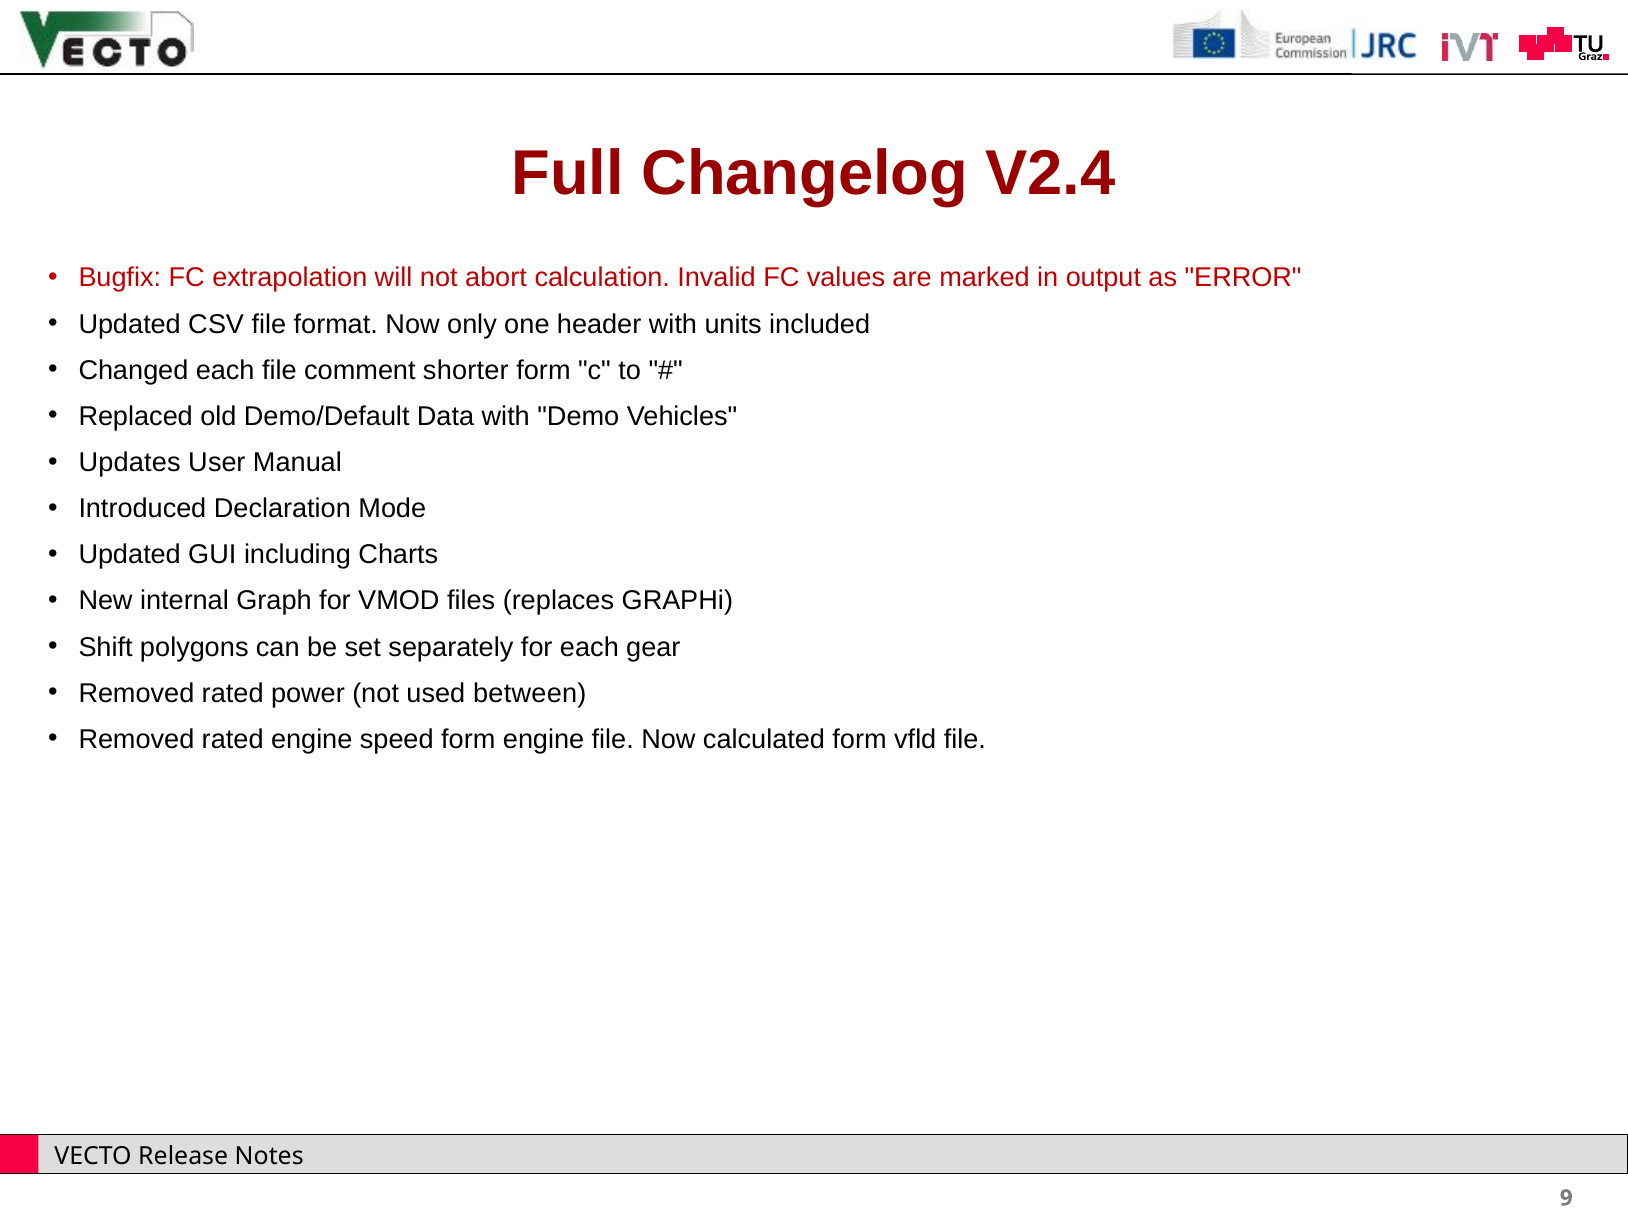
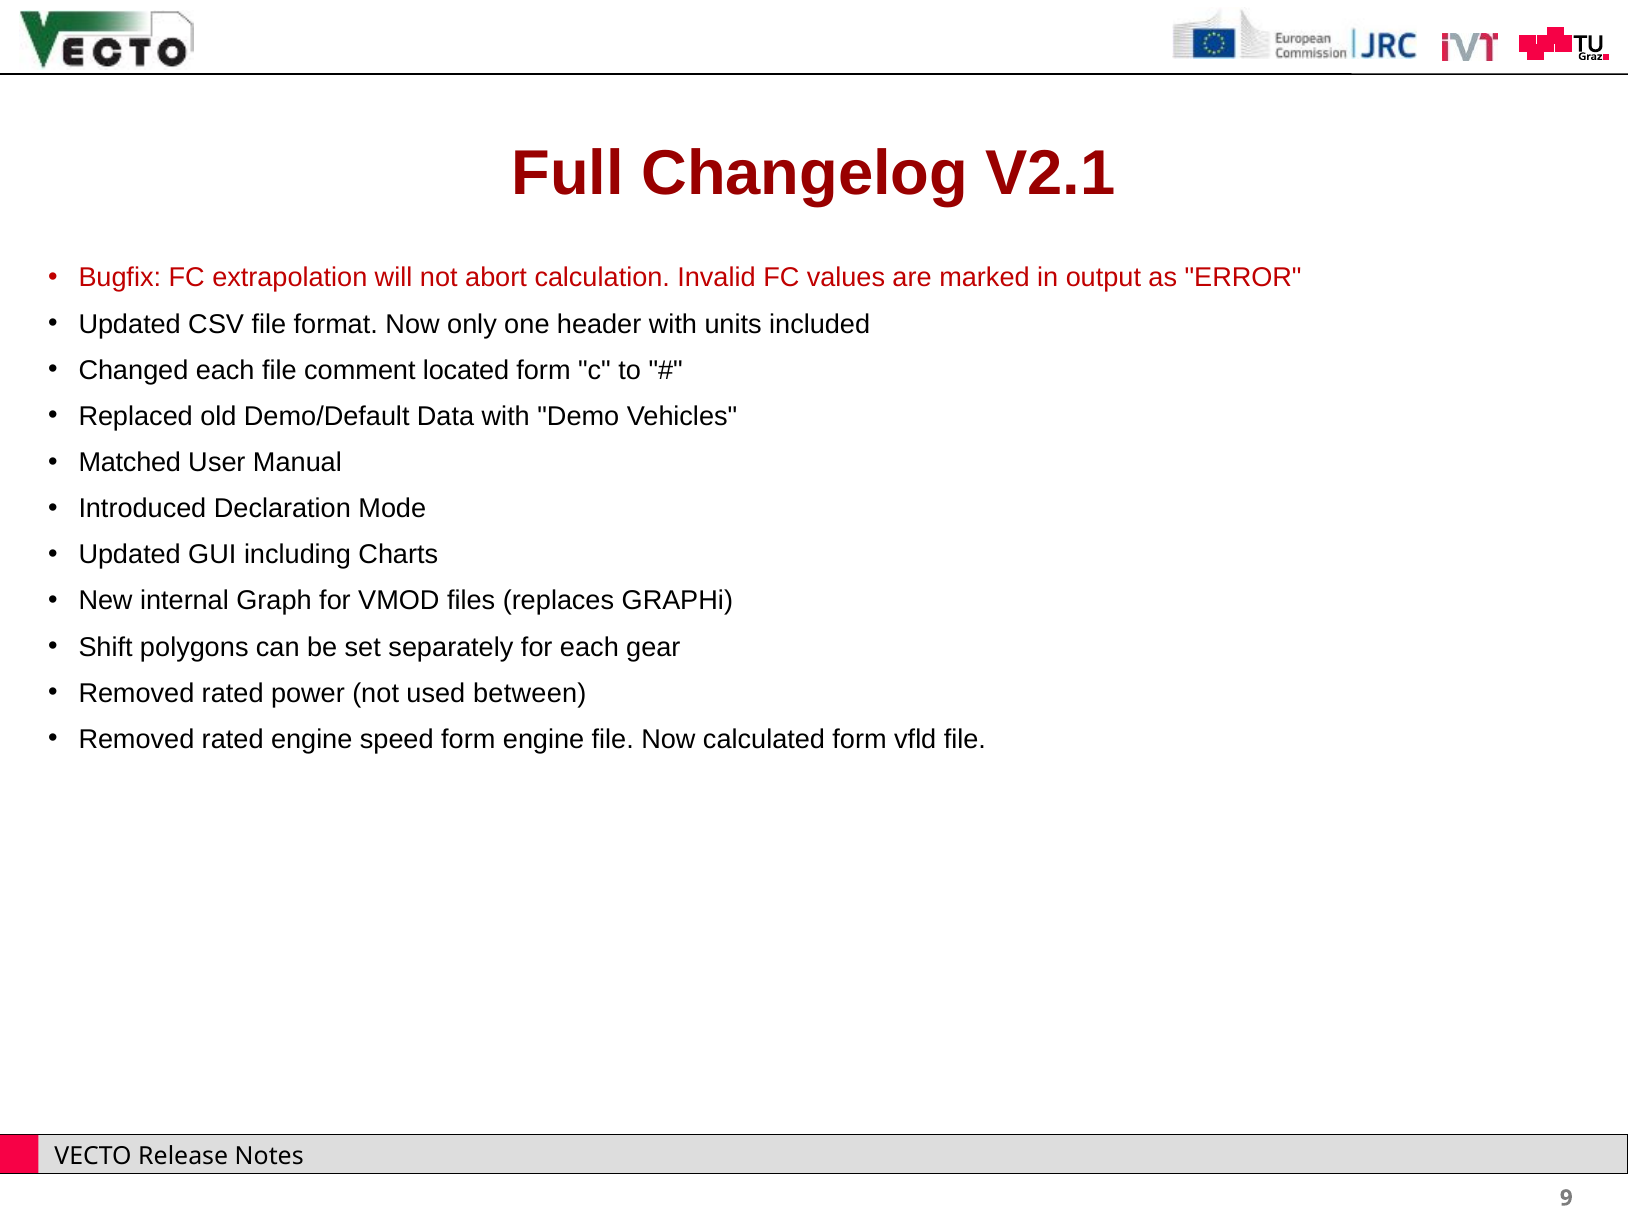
V2.4: V2.4 -> V2.1
shorter: shorter -> located
Updates: Updates -> Matched
